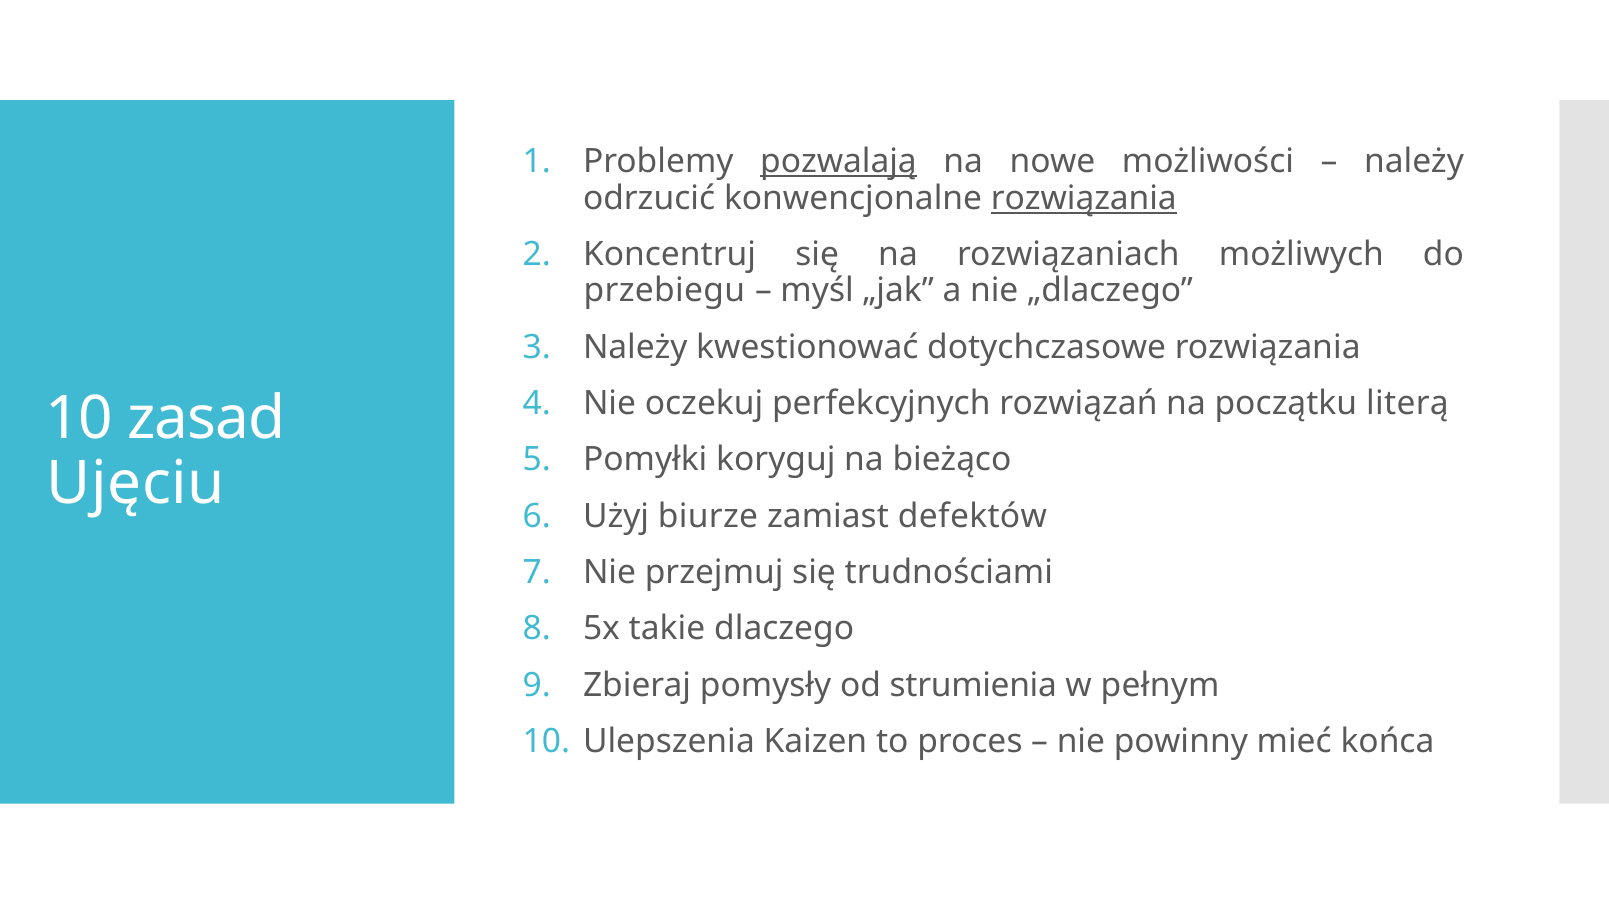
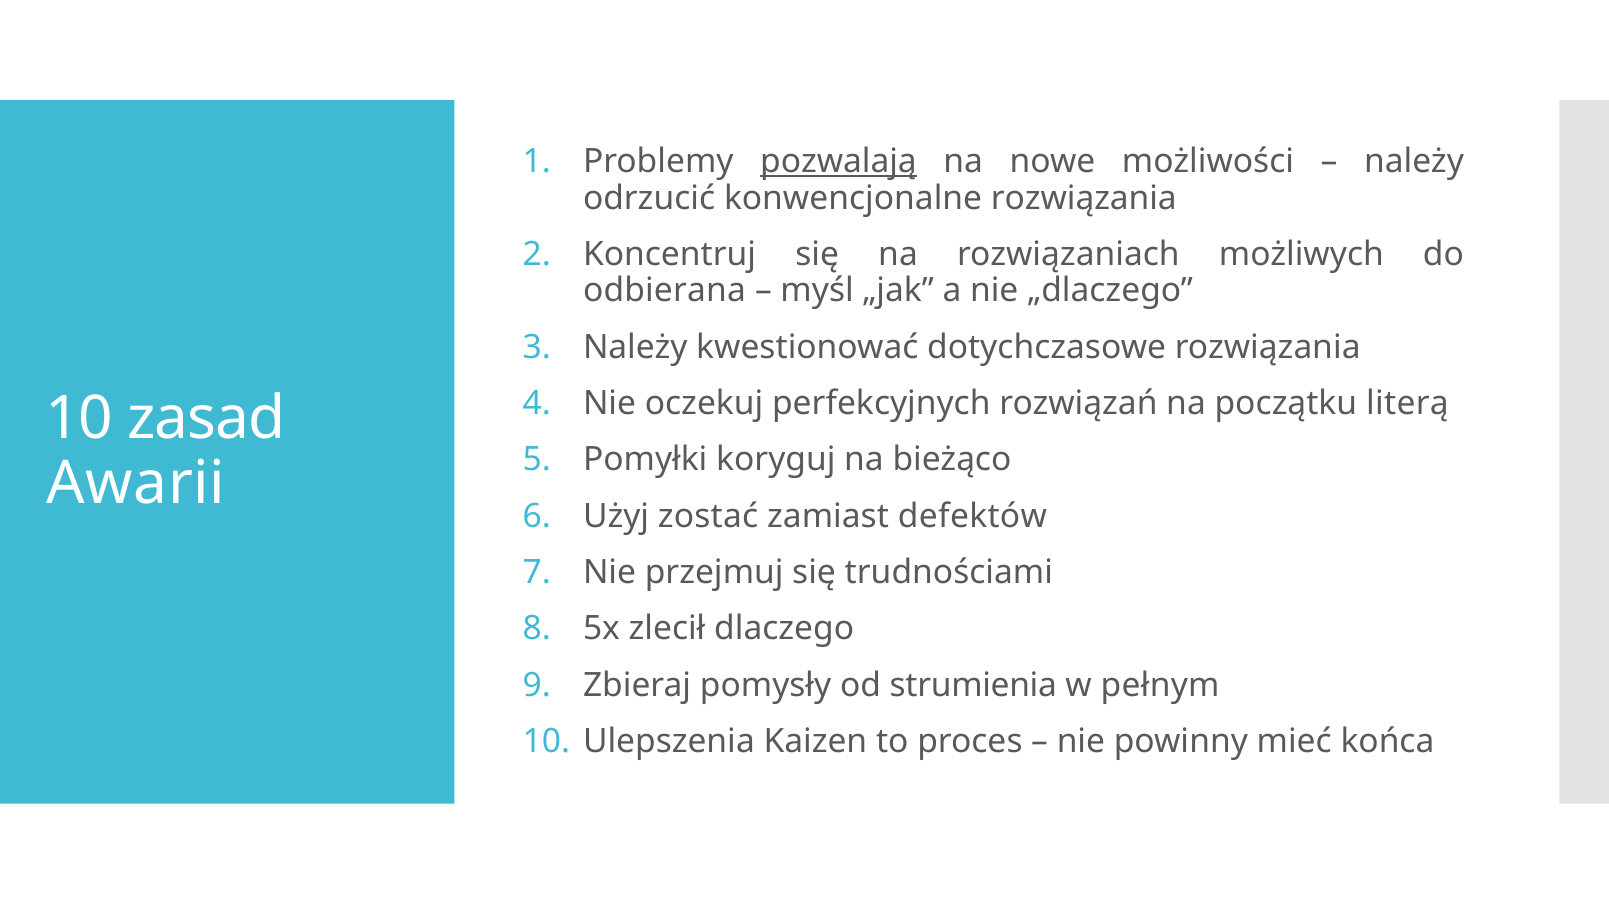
rozwiązania at (1084, 198) underline: present -> none
przebiegu: przebiegu -> odbierana
Ujęciu: Ujęciu -> Awarii
biurze: biurze -> zostać
takie: takie -> zlecił
